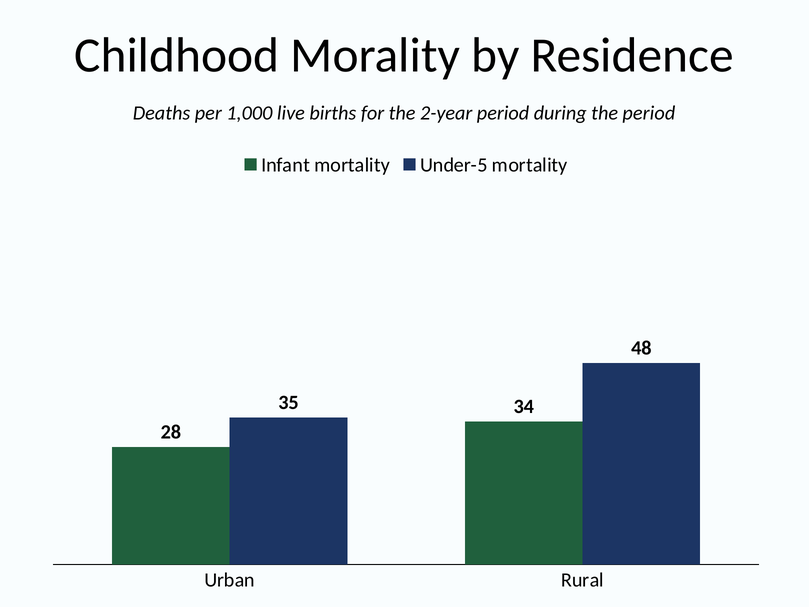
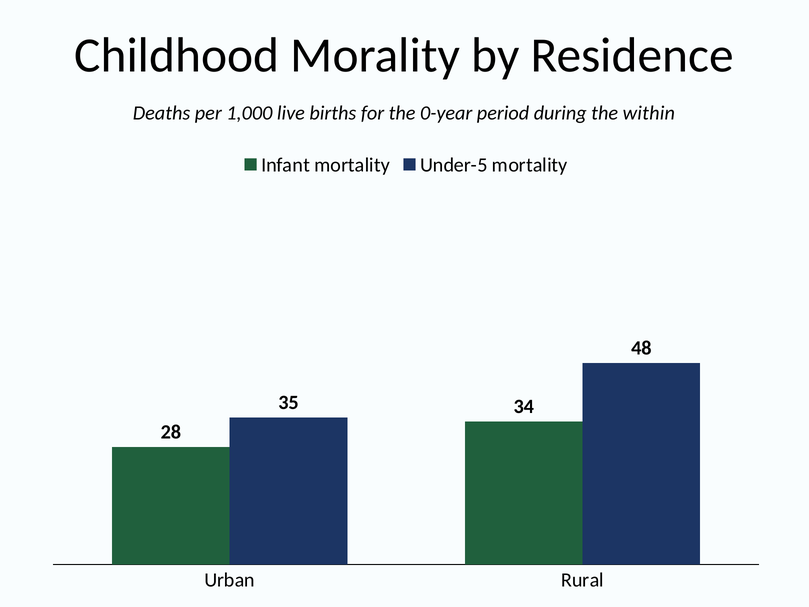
2-year: 2-year -> 0-year
the period: period -> within
